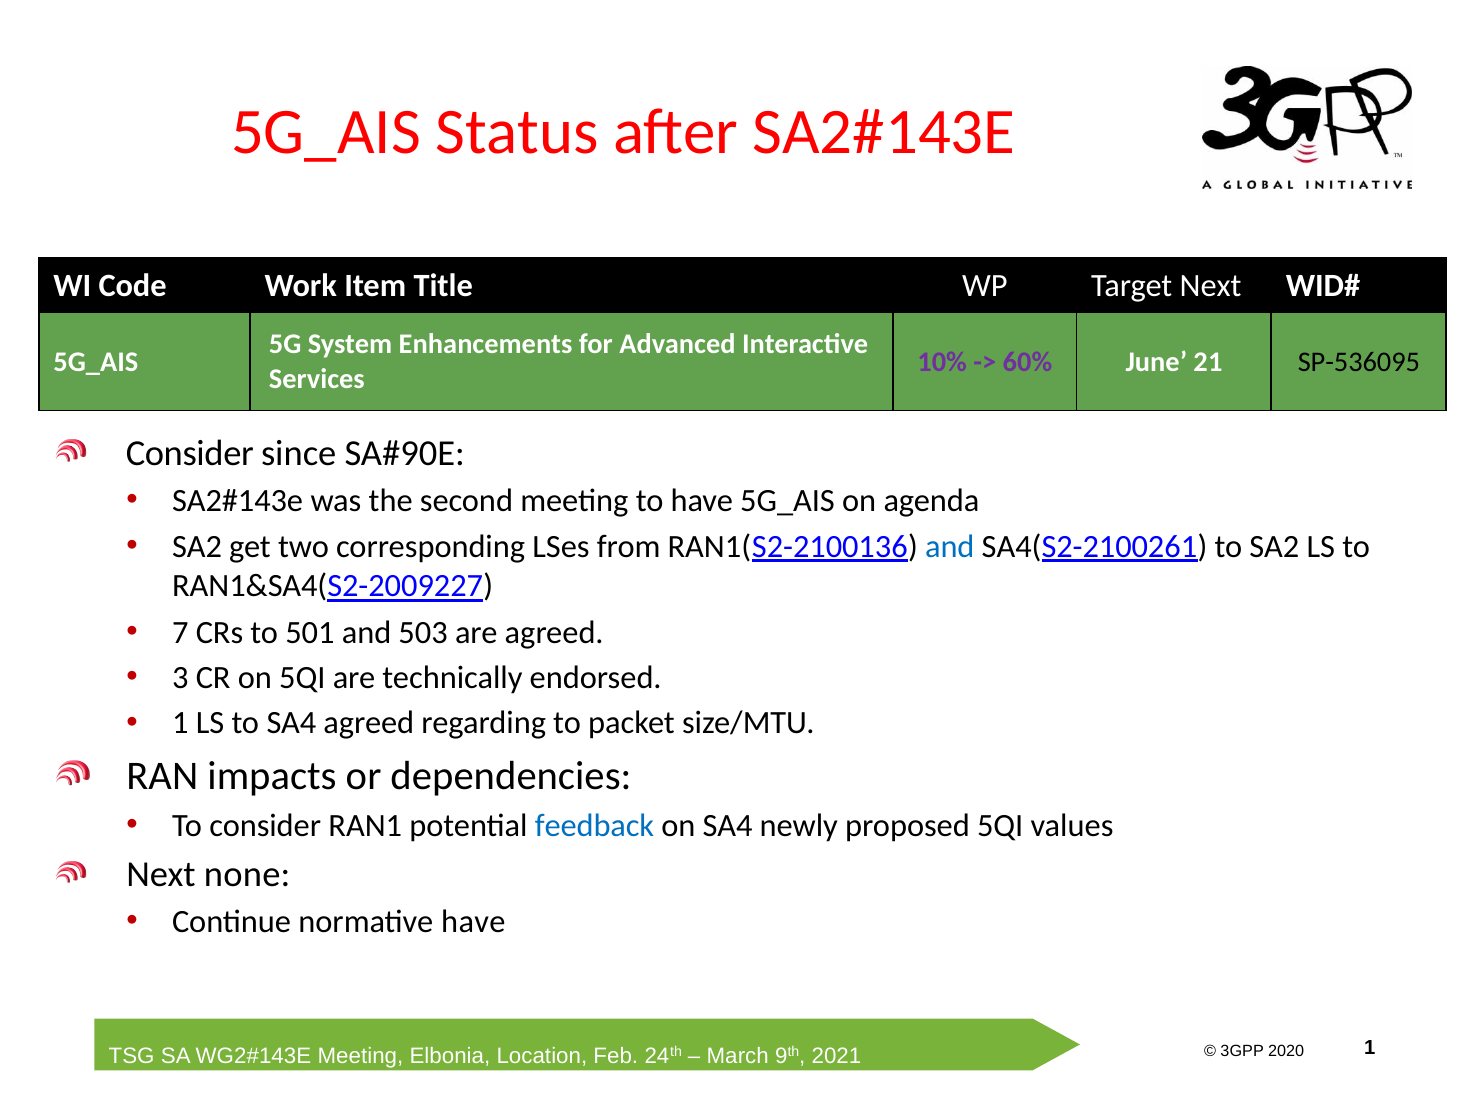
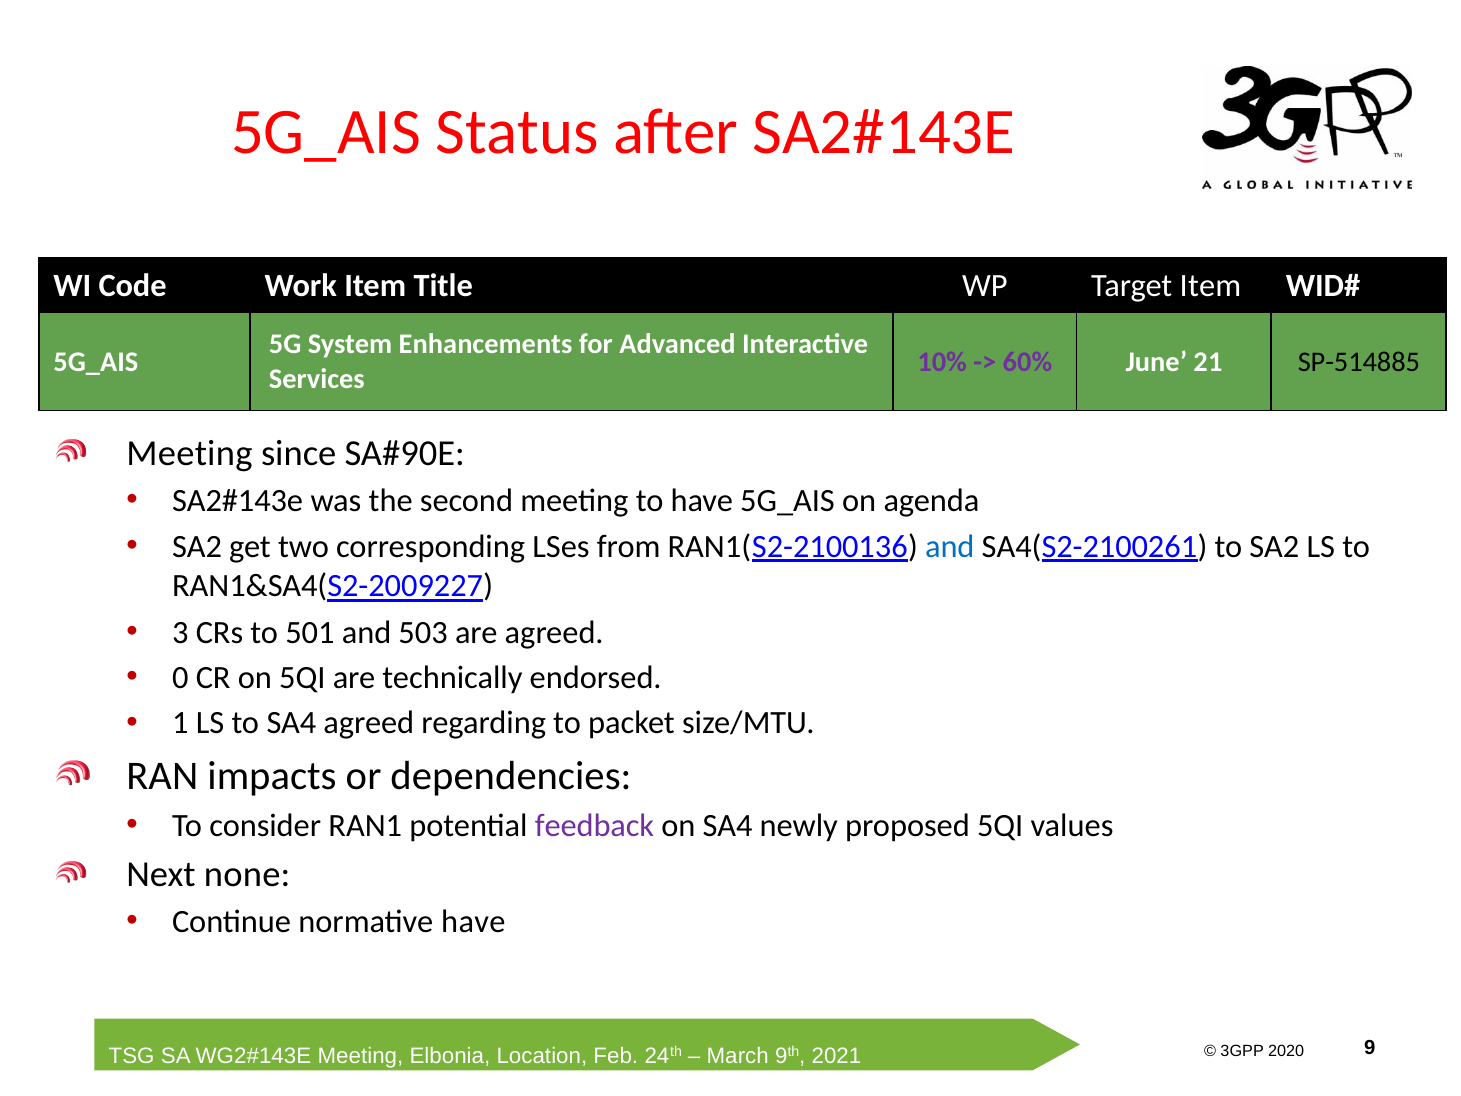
Target Next: Next -> Item
SP-536095: SP-536095 -> SP-514885
Consider at (190, 453): Consider -> Meeting
7: 7 -> 3
3: 3 -> 0
feedback colour: blue -> purple
1 at (1370, 1048): 1 -> 9
